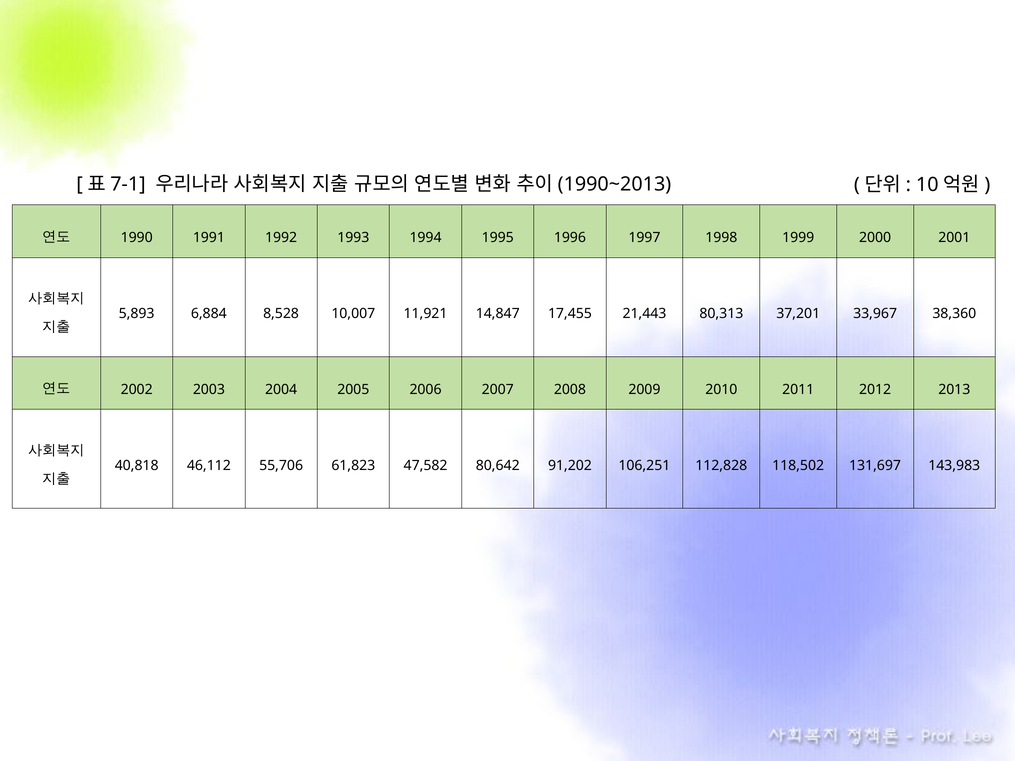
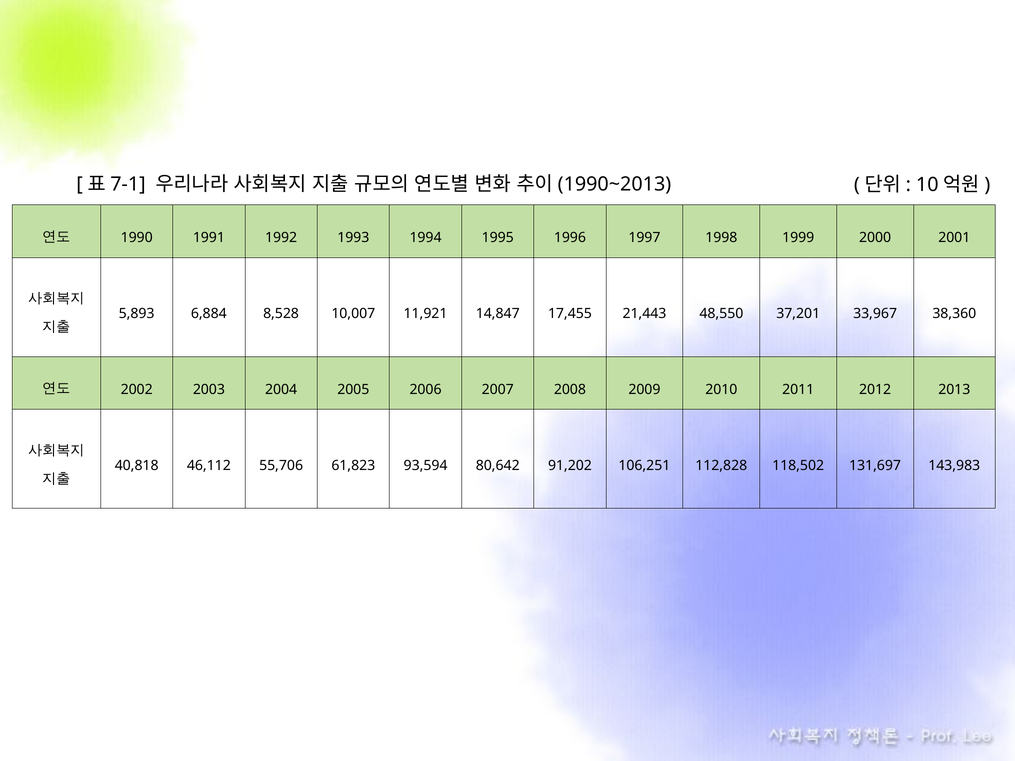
80,313: 80,313 -> 48,550
47,582: 47,582 -> 93,594
